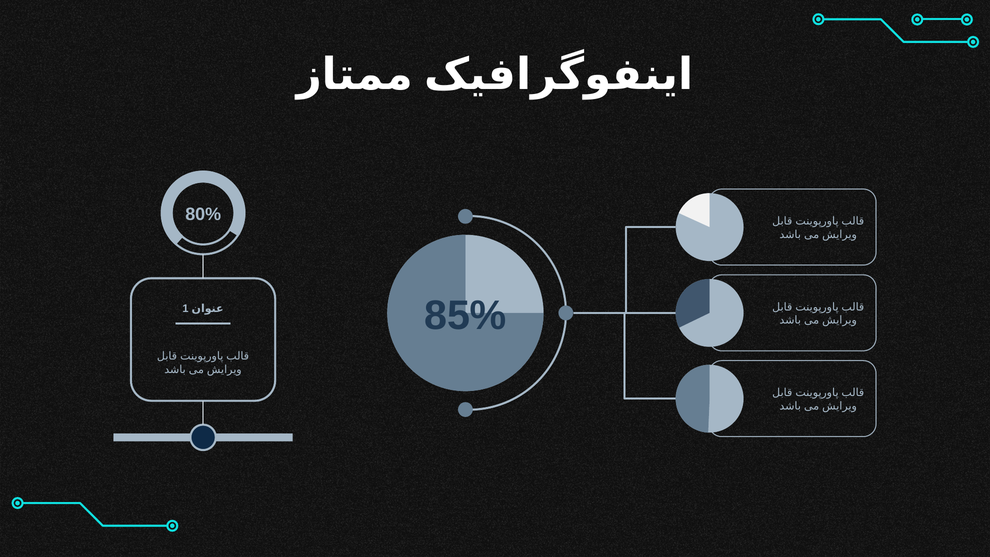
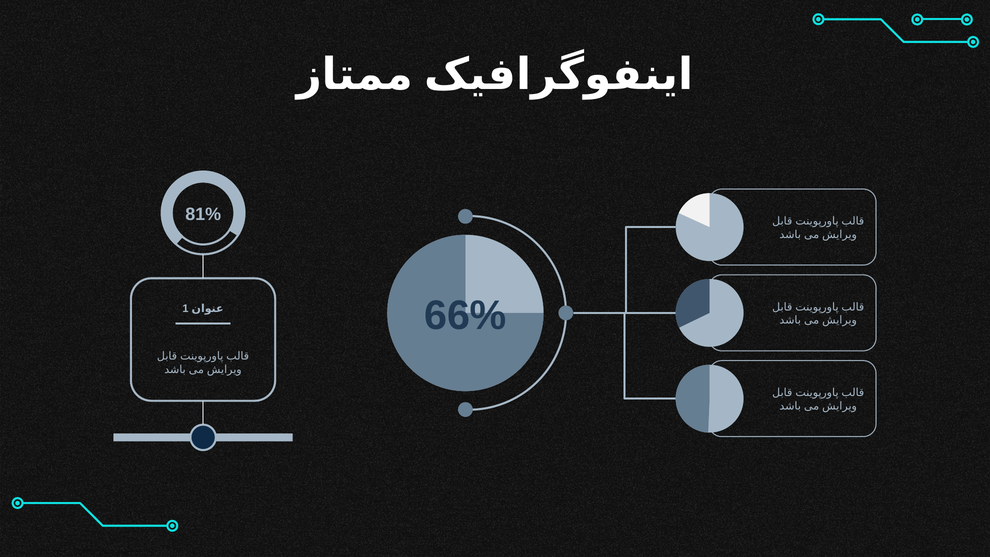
80%: 80% -> 81%
85%: 85% -> 66%
